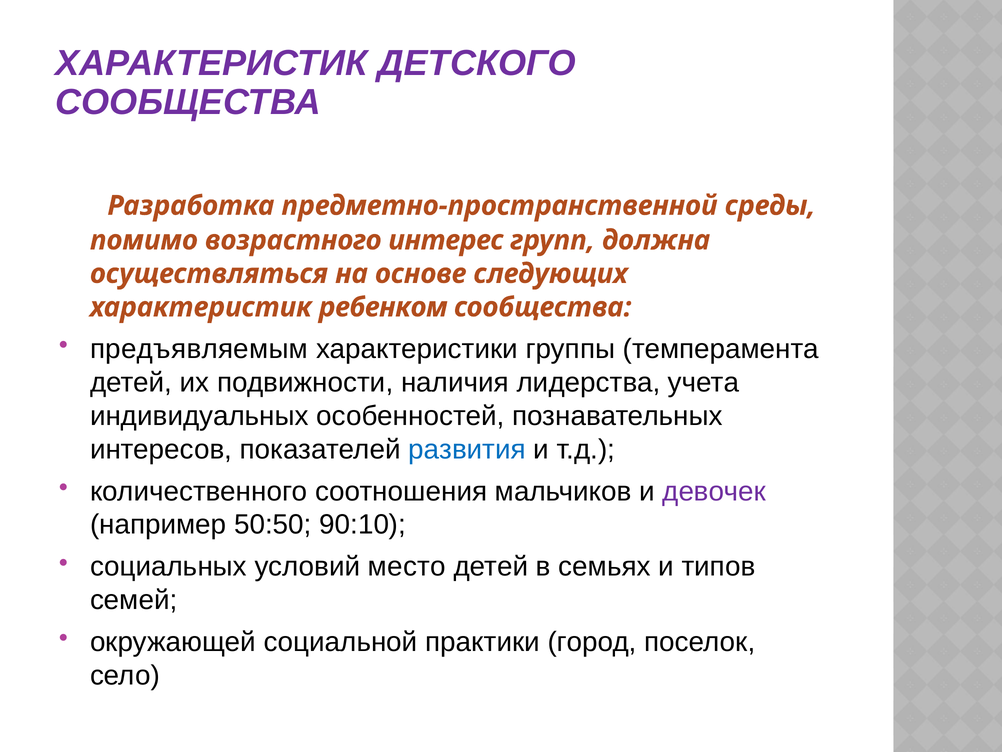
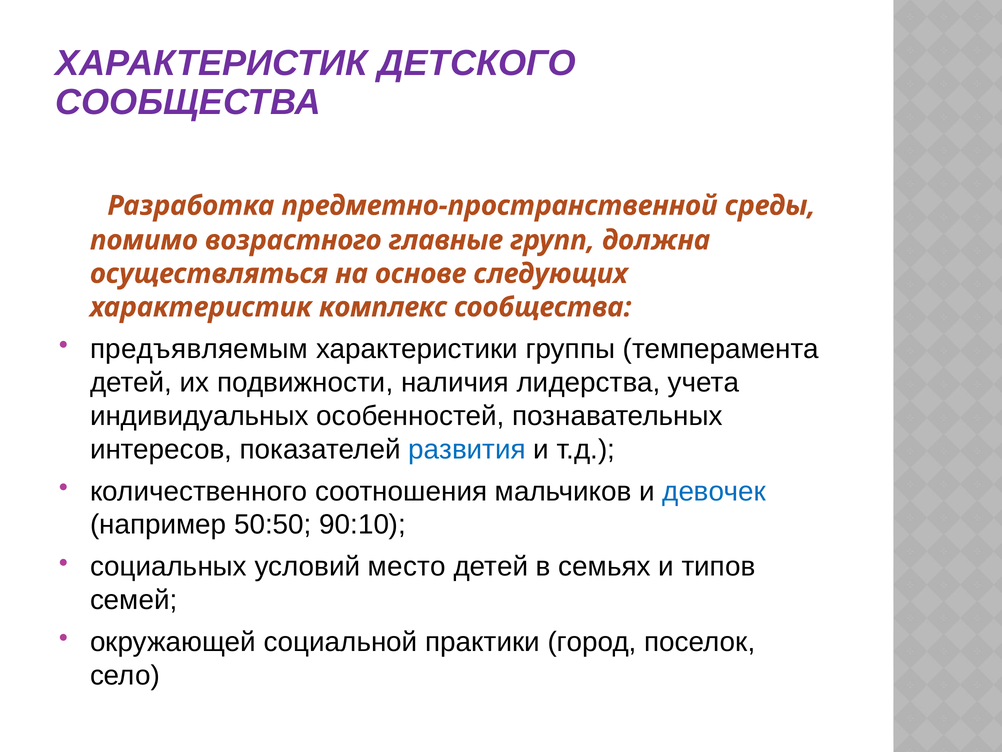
интерес: интерес -> главные
ребенком: ребенком -> комплекс
девочек colour: purple -> blue
